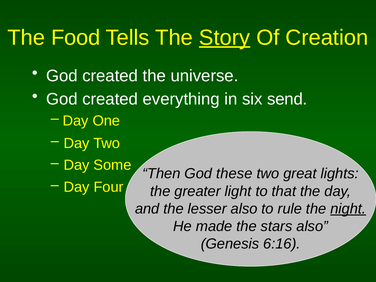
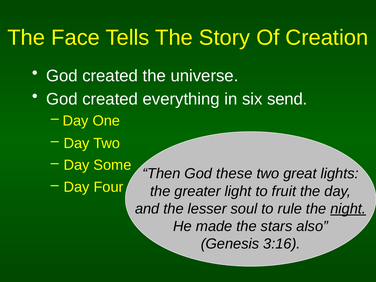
Food: Food -> Face
Story underline: present -> none
that: that -> fruit
lesser also: also -> soul
6:16: 6:16 -> 3:16
